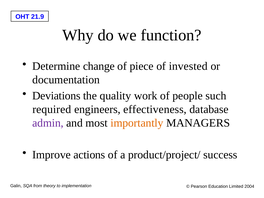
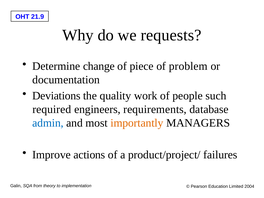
function: function -> requests
invested: invested -> problem
effectiveness: effectiveness -> requirements
admin colour: purple -> blue
success: success -> failures
